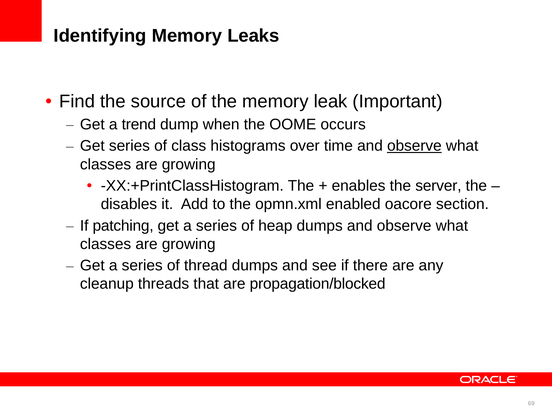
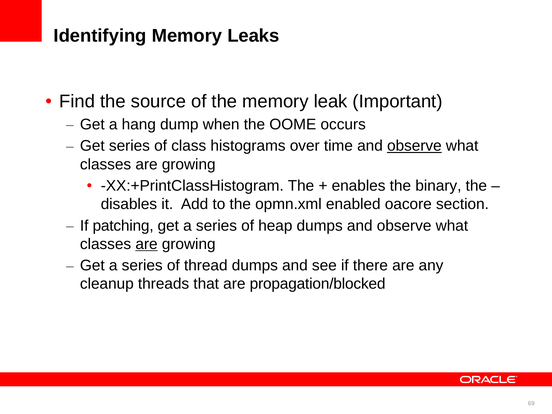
trend: trend -> hang
server: server -> binary
are at (147, 244) underline: none -> present
